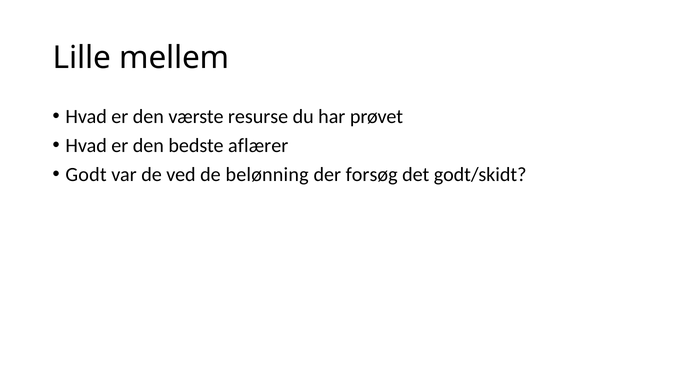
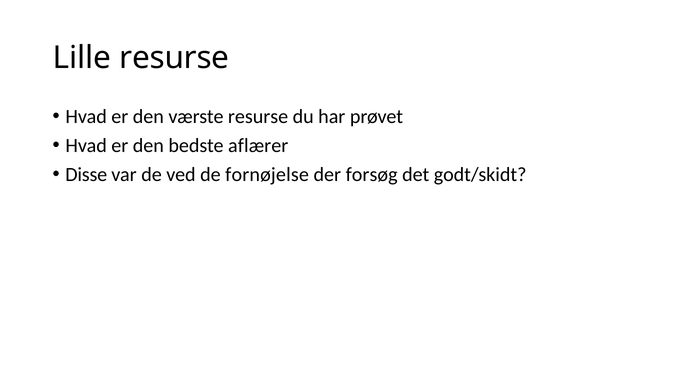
Lille mellem: mellem -> resurse
Godt: Godt -> Disse
belønning: belønning -> fornøjelse
